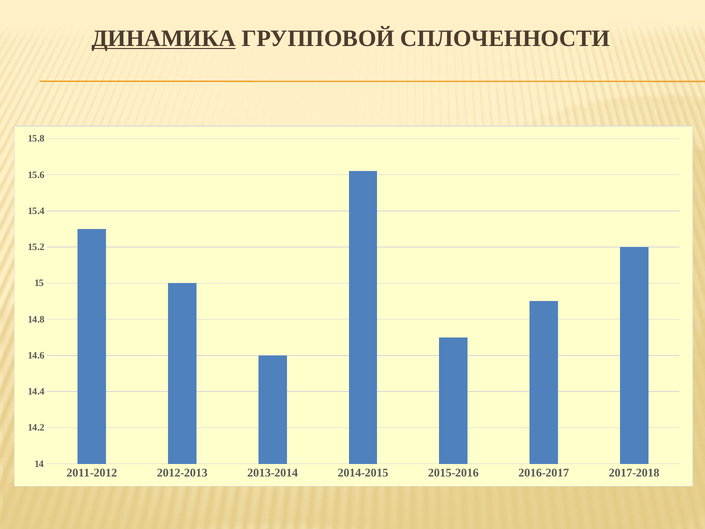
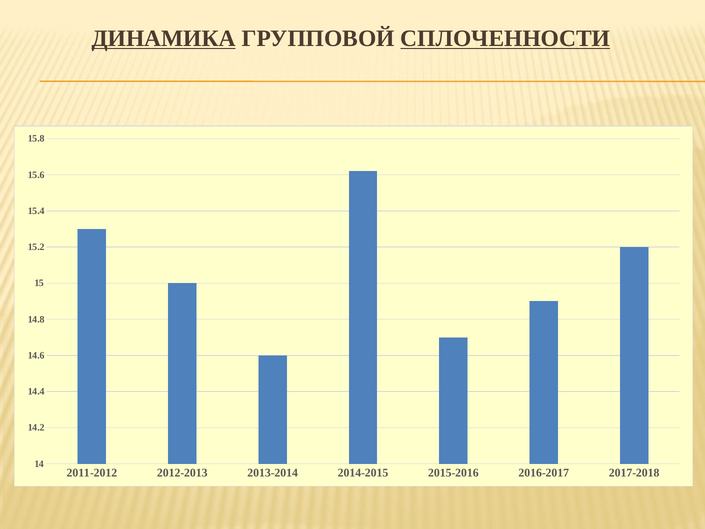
СПЛОЧЕННОСТИ underline: none -> present
